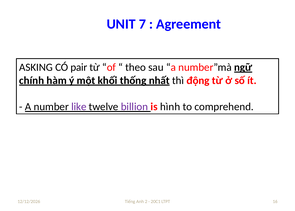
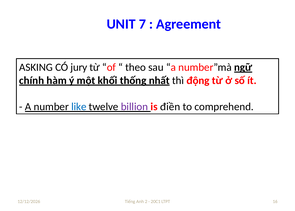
pair: pair -> jury
like colour: purple -> blue
hình: hình -> điền
